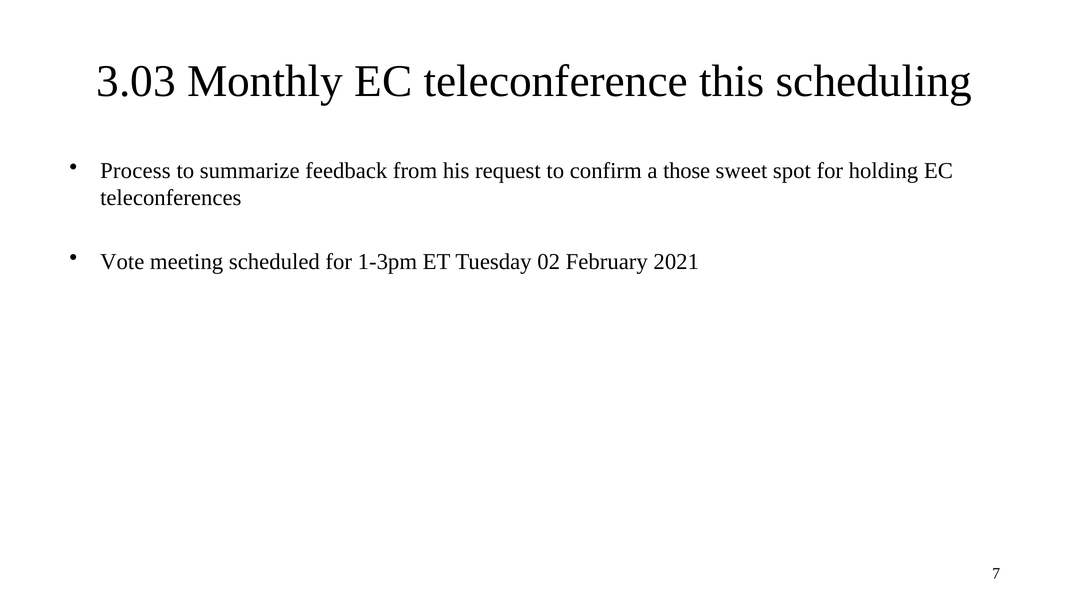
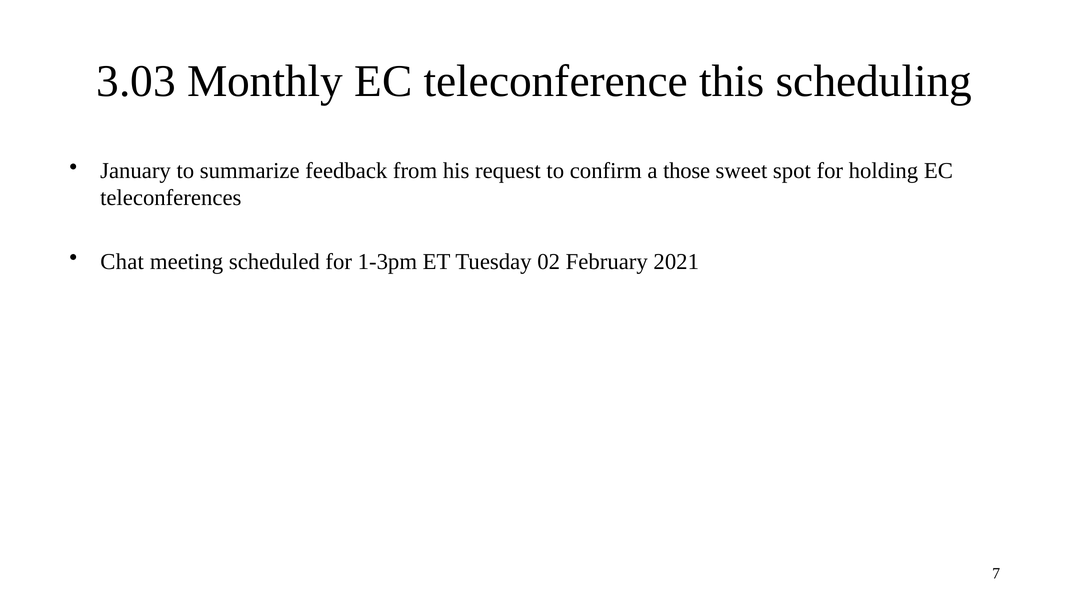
Process: Process -> January
Vote: Vote -> Chat
